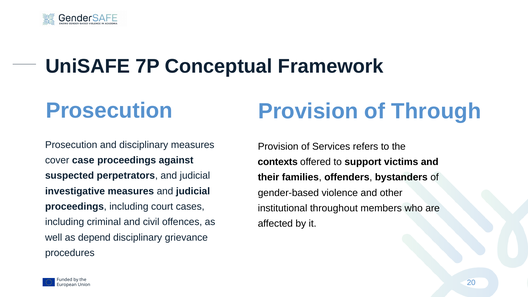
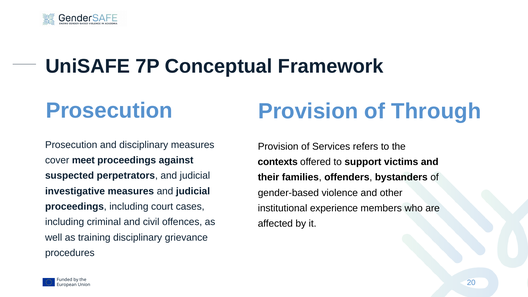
case: case -> meet
throughout: throughout -> experience
depend: depend -> training
